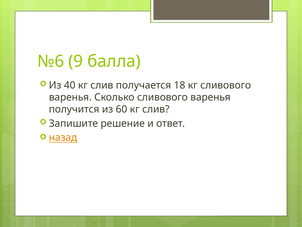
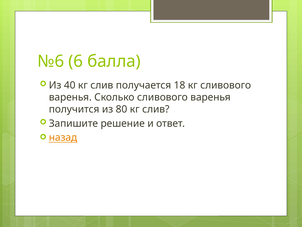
9: 9 -> 6
60: 60 -> 80
